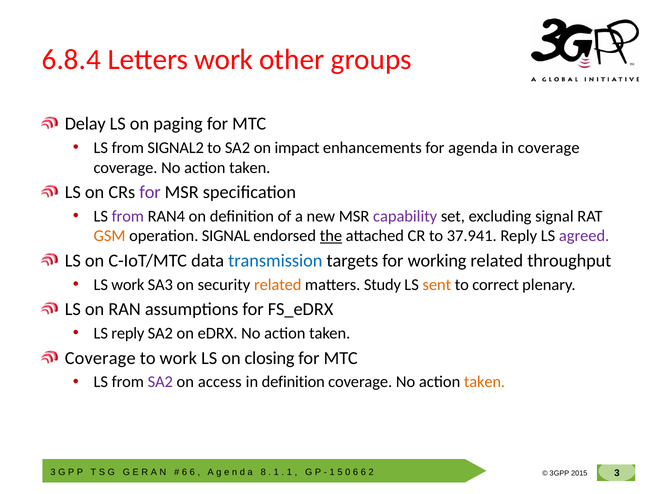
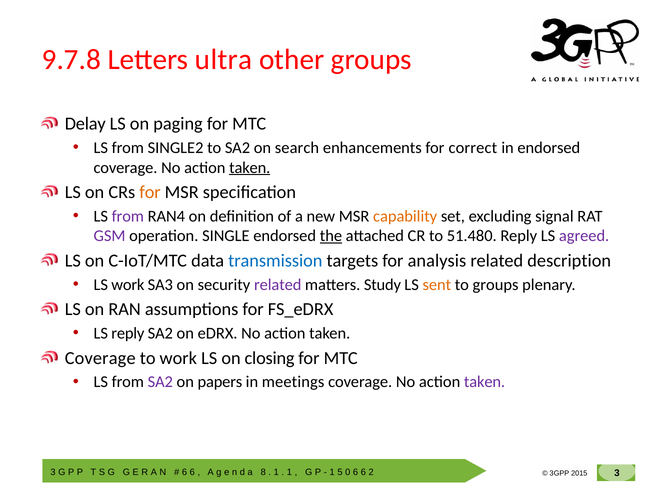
6.8.4: 6.8.4 -> 9.7.8
Letters work: work -> ultra
SIGNAL2: SIGNAL2 -> SINGLE2
impact: impact -> search
agenda: agenda -> correct
in coverage: coverage -> endorsed
taken at (250, 167) underline: none -> present
for at (150, 192) colour: purple -> orange
capability colour: purple -> orange
GSM colour: orange -> purple
operation SIGNAL: SIGNAL -> SINGLE
37.941: 37.941 -> 51.480
working: working -> analysis
throughput: throughput -> description
related at (278, 284) colour: orange -> purple
to correct: correct -> groups
access: access -> papers
in definition: definition -> meetings
taken at (485, 382) colour: orange -> purple
